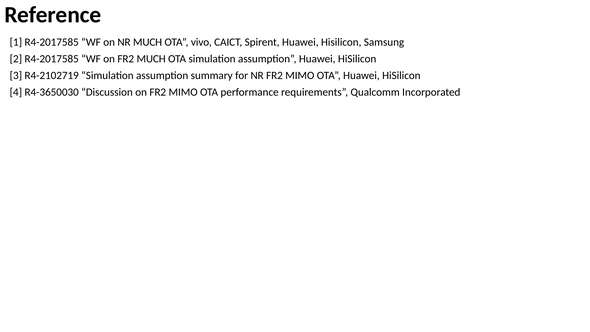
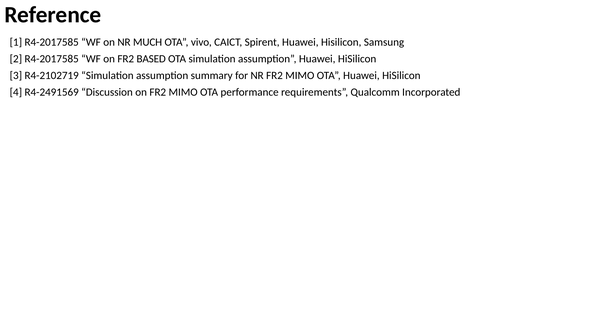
FR2 MUCH: MUCH -> BASED
R4-3650030: R4-3650030 -> R4-2491569
